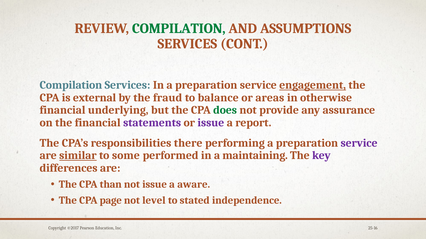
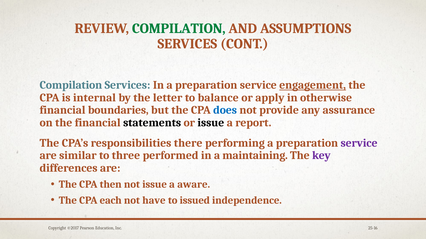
external: external -> internal
fraud: fraud -> letter
areas: areas -> apply
underlying: underlying -> boundaries
does colour: green -> blue
statements colour: purple -> black
issue at (211, 123) colour: purple -> black
similar underline: present -> none
some: some -> three
than: than -> then
page: page -> each
level: level -> have
stated: stated -> issued
